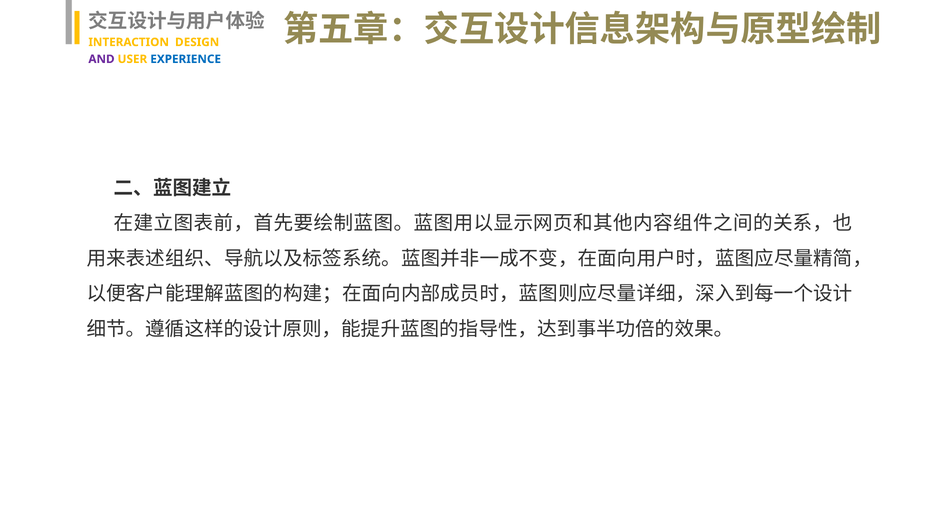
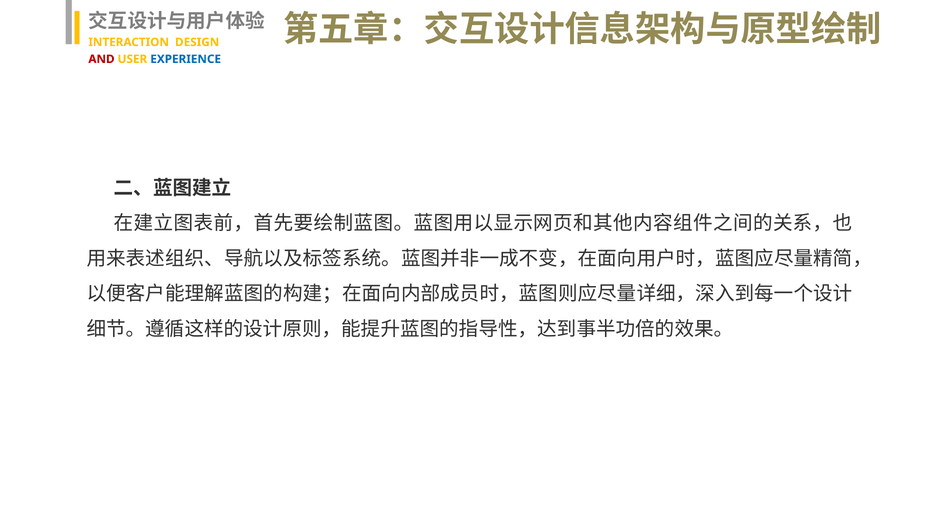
AND colour: purple -> red
